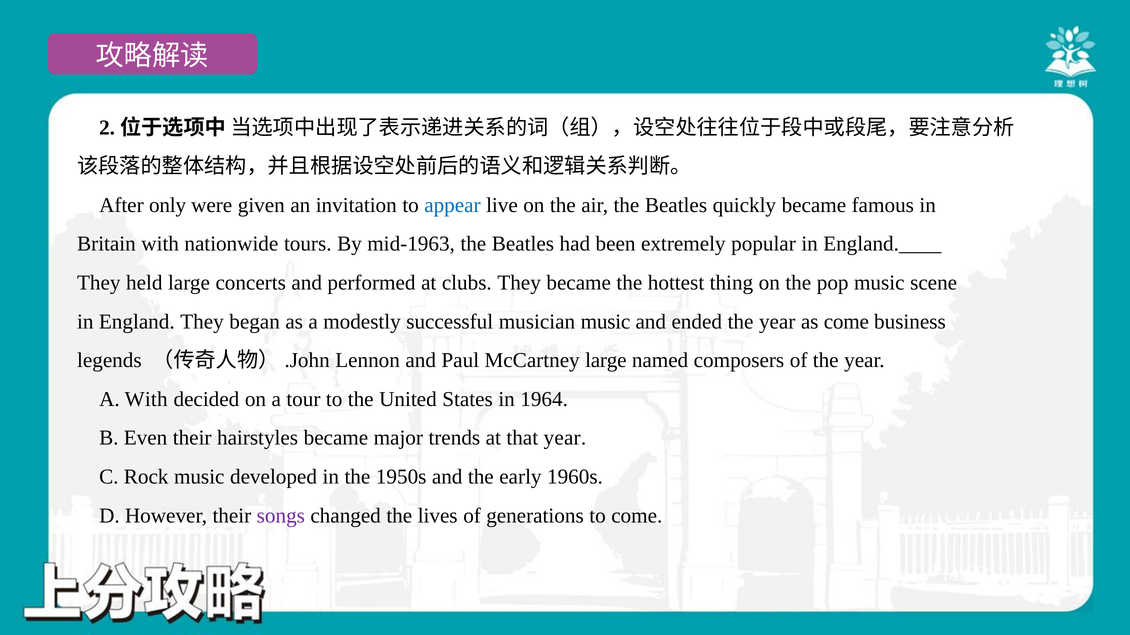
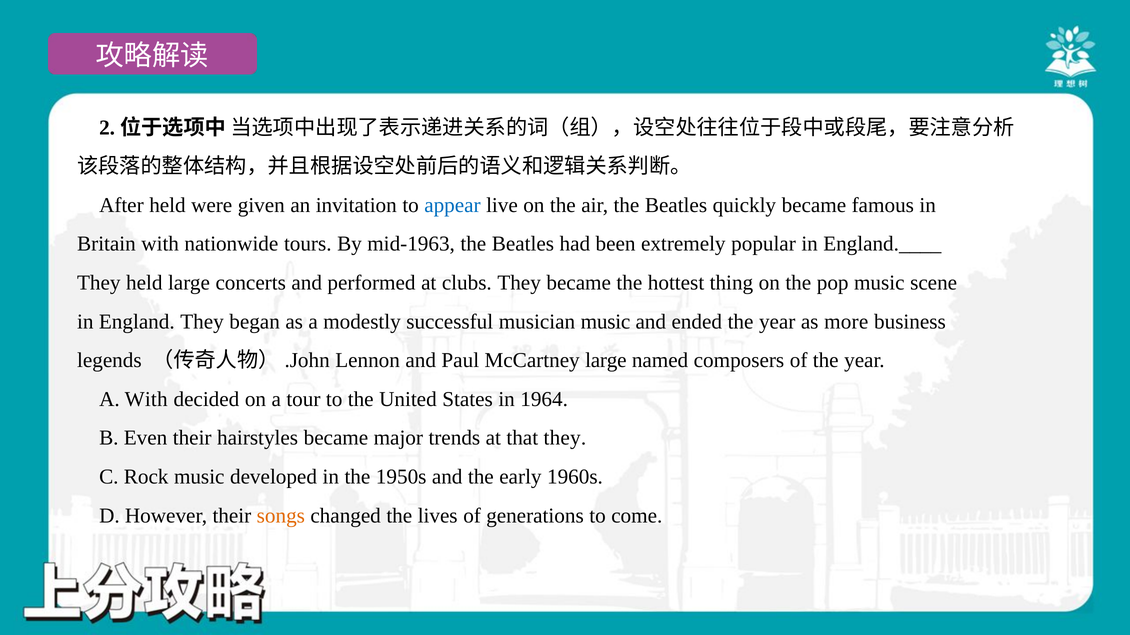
After only: only -> held
as come: come -> more
that year: year -> they
songs colour: purple -> orange
